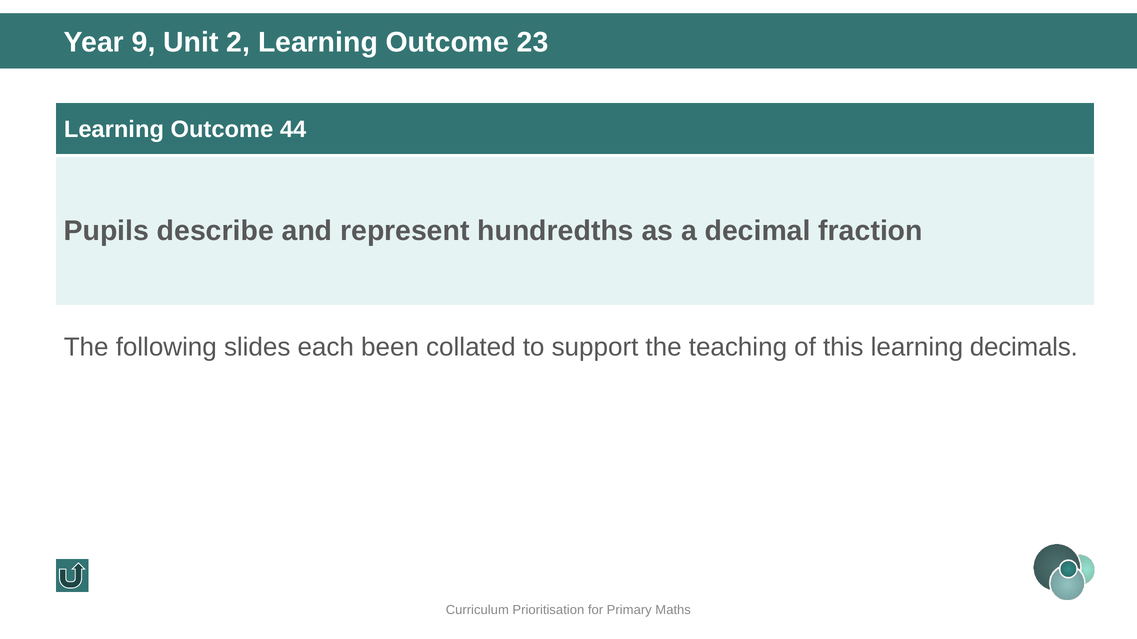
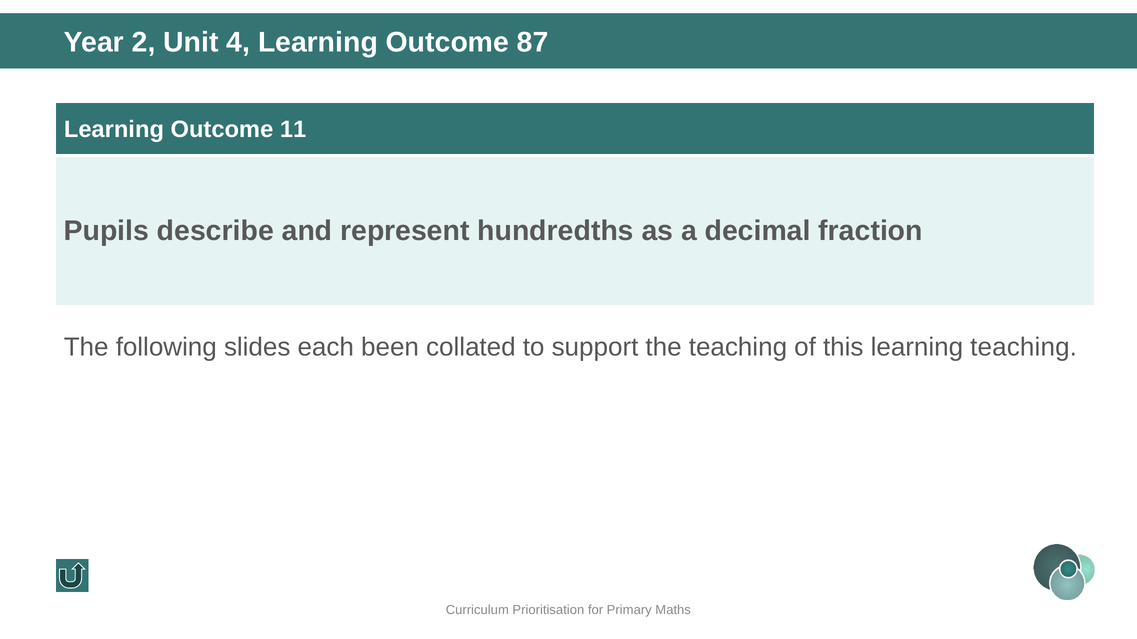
9: 9 -> 2
2: 2 -> 4
23: 23 -> 87
44: 44 -> 11
learning decimals: decimals -> teaching
